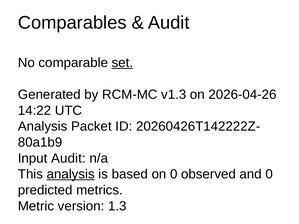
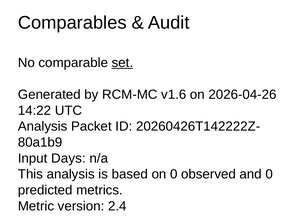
v1.3: v1.3 -> v1.6
Input Audit: Audit -> Days
analysis at (71, 174) underline: present -> none
1.3: 1.3 -> 2.4
